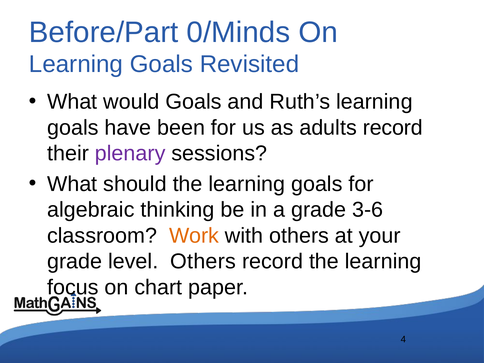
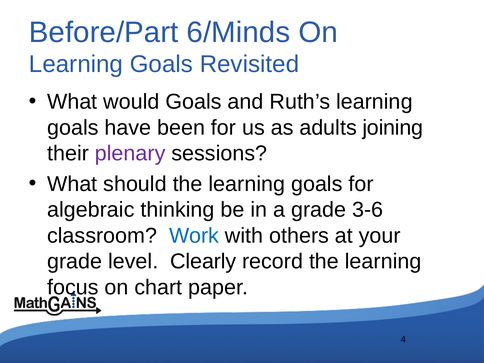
0/Minds: 0/Minds -> 6/Minds
adults record: record -> joining
Work colour: orange -> blue
level Others: Others -> Clearly
